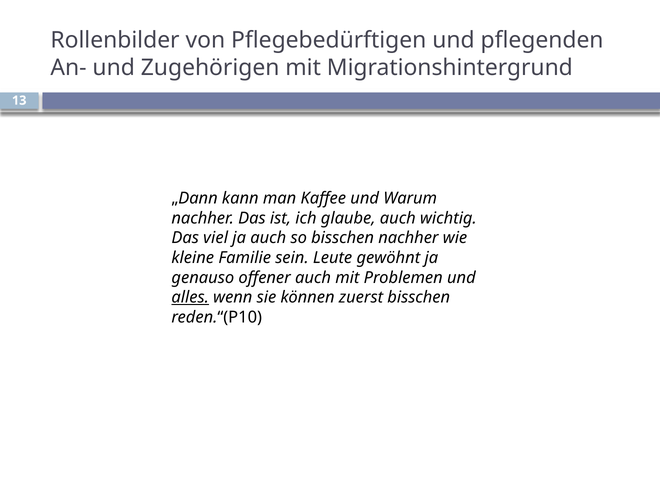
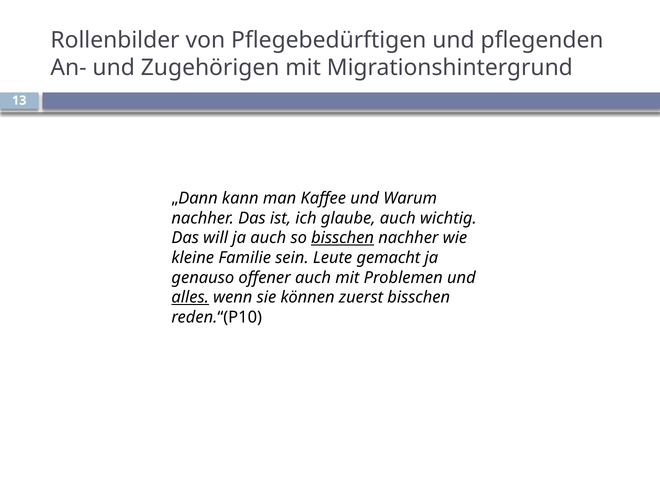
viel: viel -> will
bisschen at (343, 238) underline: none -> present
gewöhnt: gewöhnt -> gemacht
